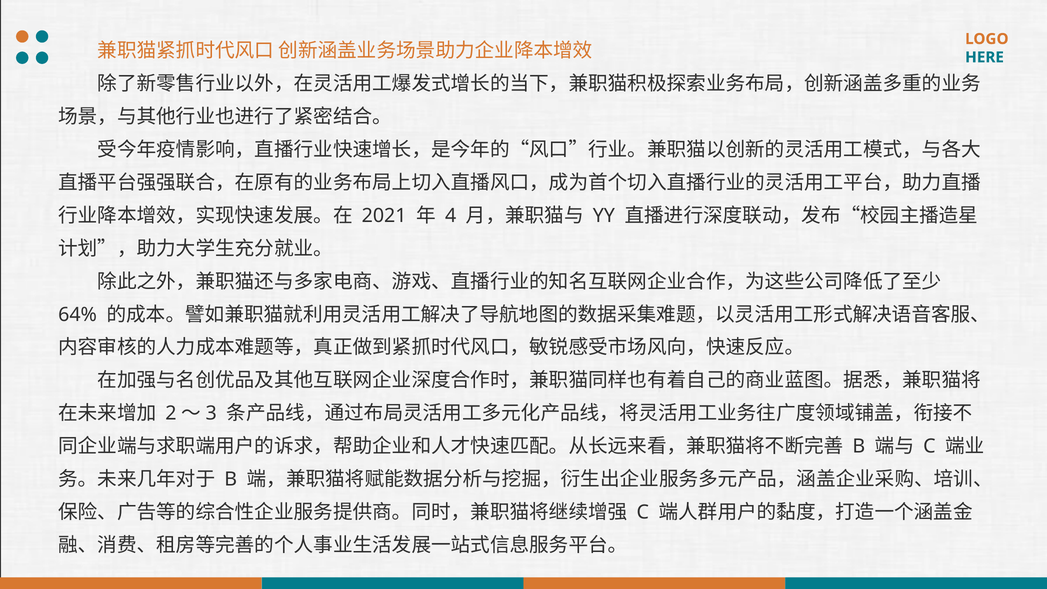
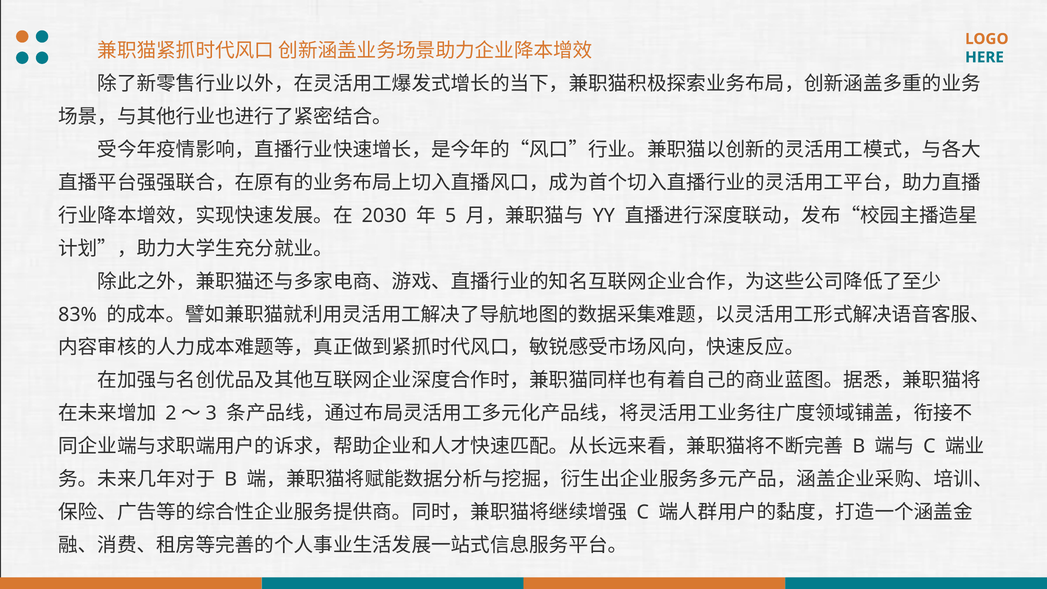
2021: 2021 -> 2030
4: 4 -> 5
64%: 64% -> 83%
